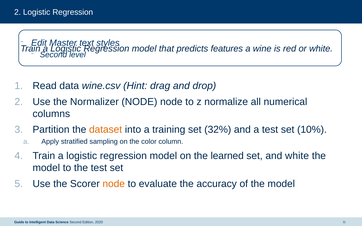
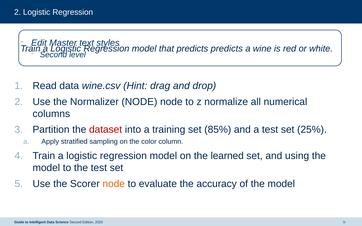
predicts features: features -> predicts
dataset colour: orange -> red
32%: 32% -> 85%
10%: 10% -> 25%
and white: white -> using
